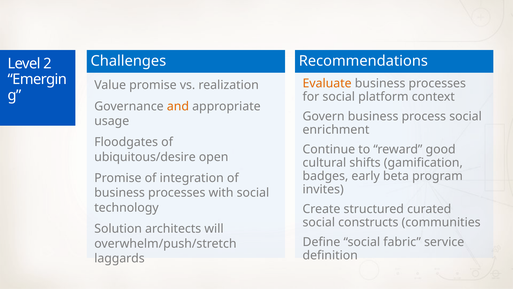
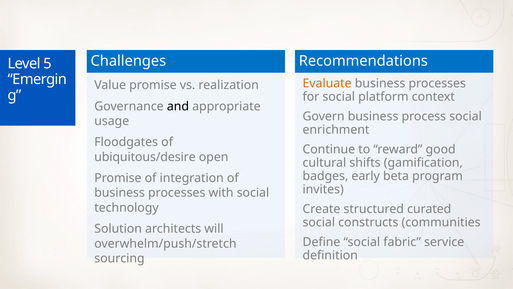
2: 2 -> 5
and colour: orange -> black
laggards: laggards -> sourcing
